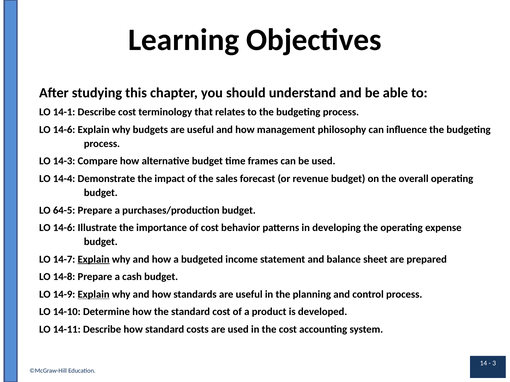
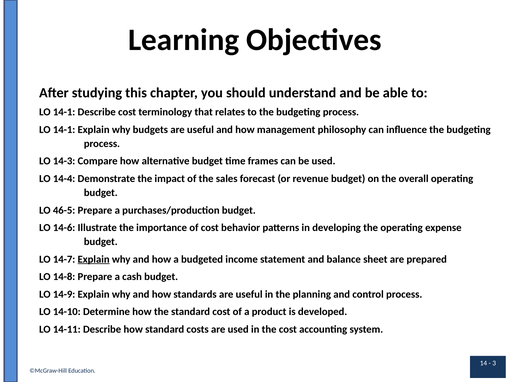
14-6 at (64, 130): 14-6 -> 14-1
64-5: 64-5 -> 46-5
Explain at (94, 295) underline: present -> none
